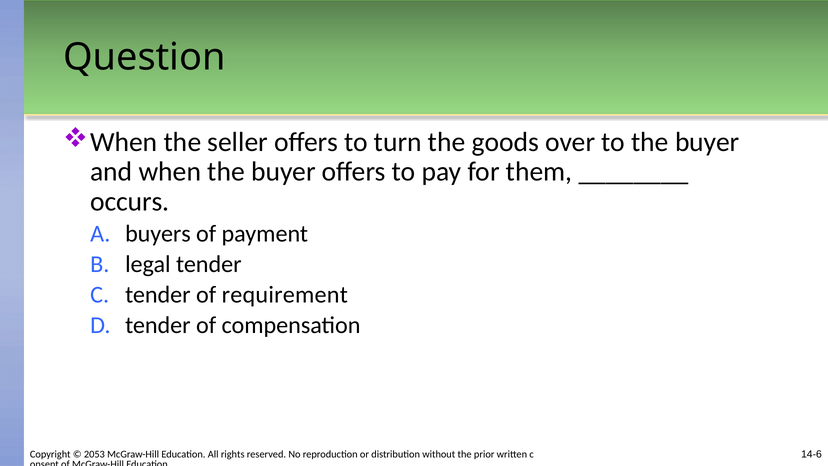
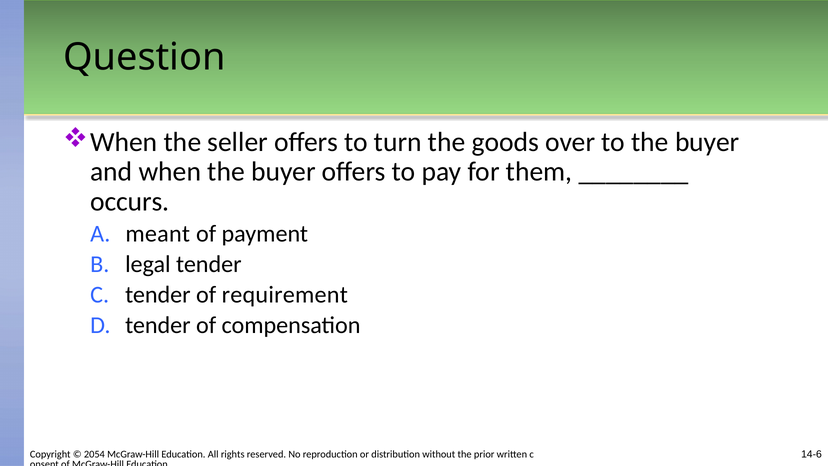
buyers: buyers -> meant
2053: 2053 -> 2054
